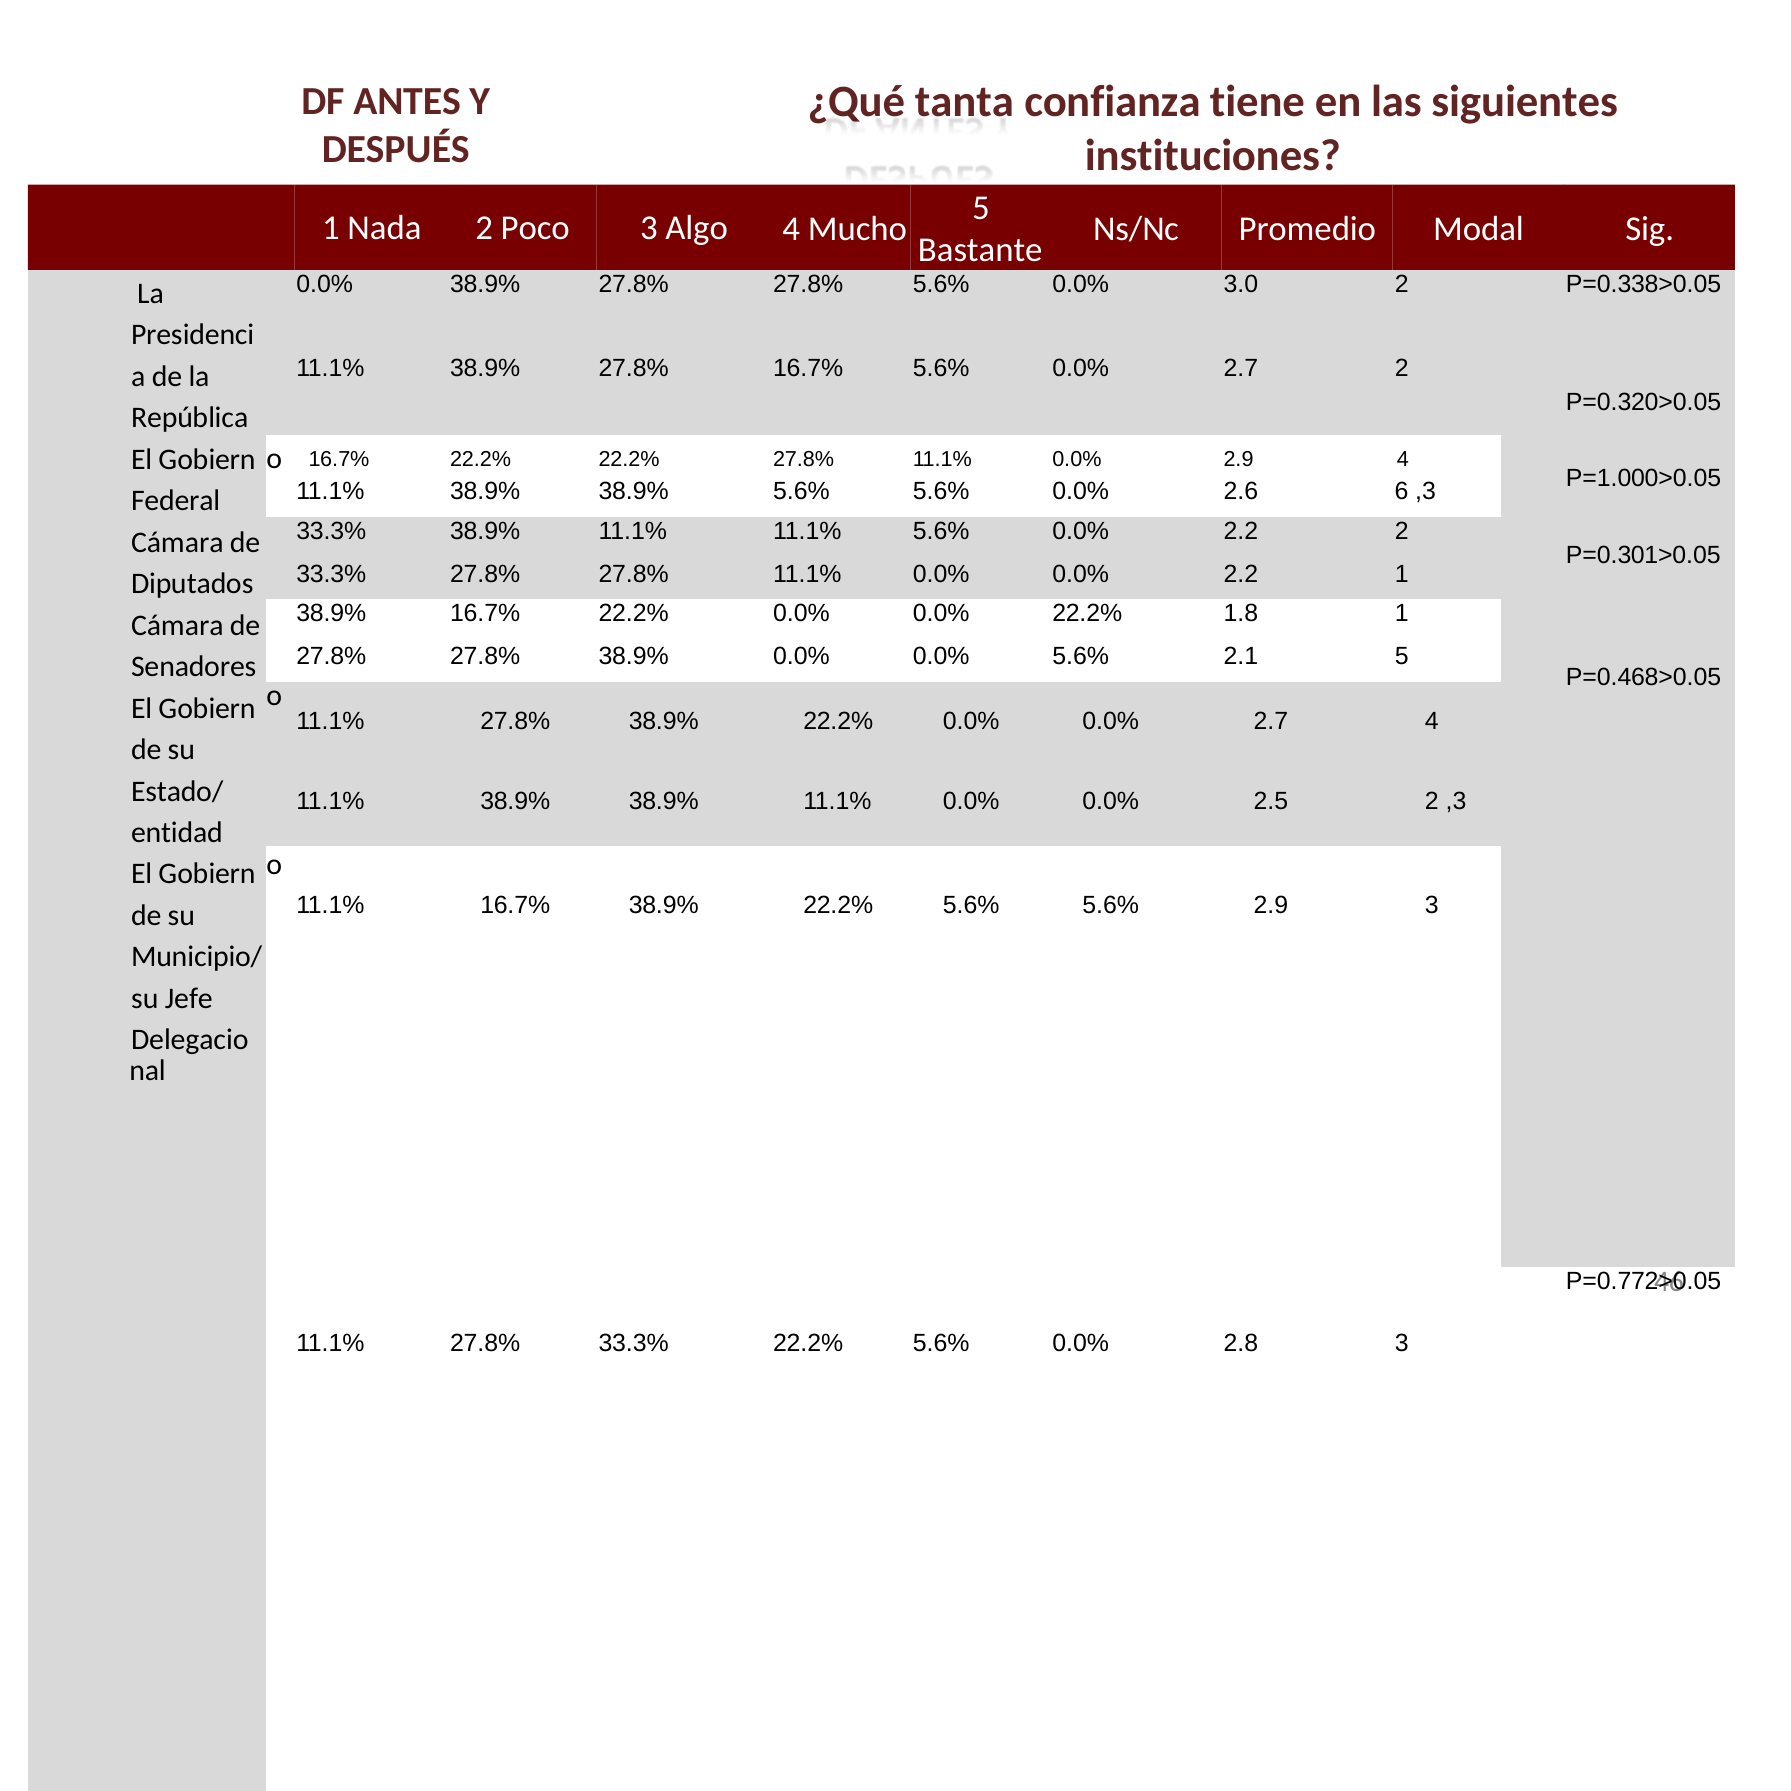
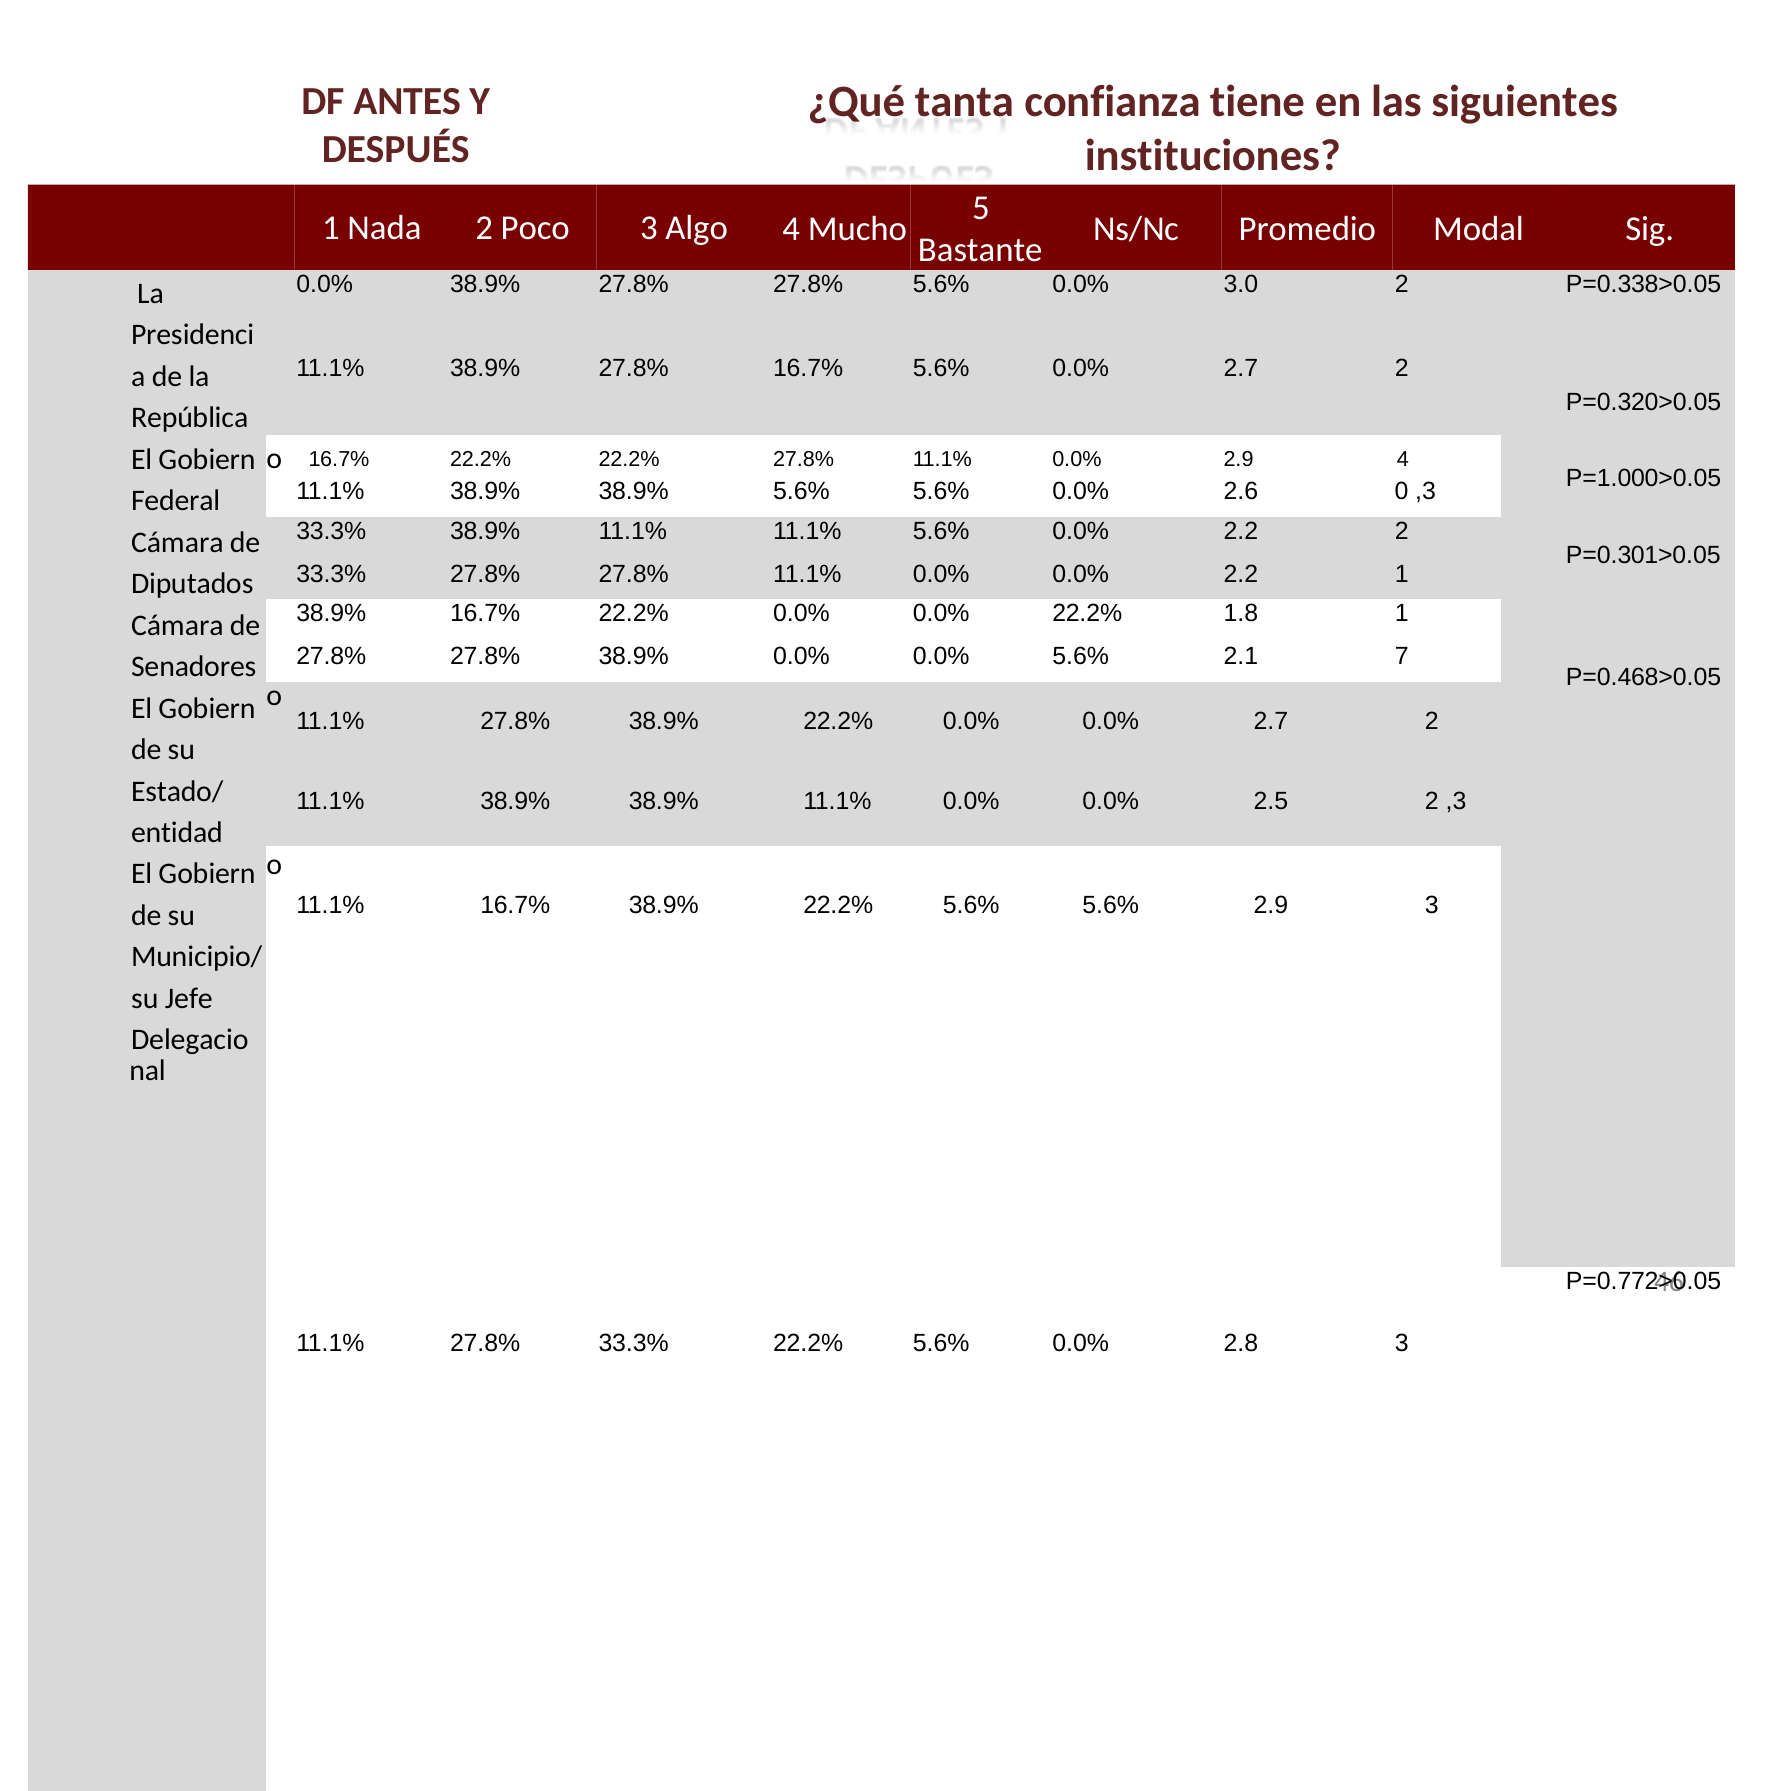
6: 6 -> 0
2.1 5: 5 -> 7
0.0% 0.0% 2.7 4: 4 -> 2
